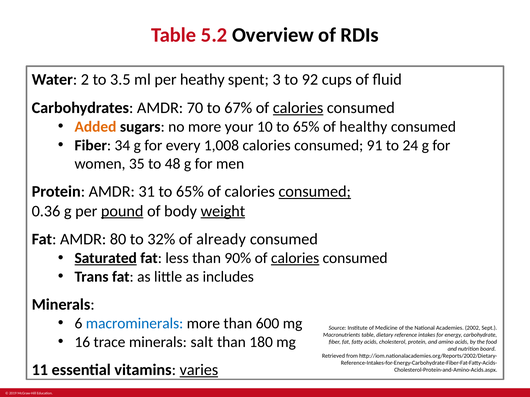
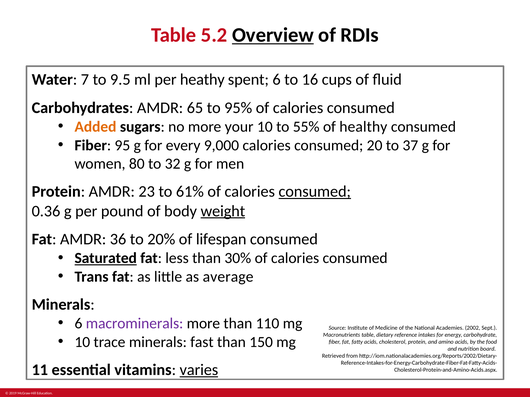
Overview underline: none -> present
2: 2 -> 7
3.5: 3.5 -> 9.5
spent 3: 3 -> 6
92: 92 -> 16
70: 70 -> 65
67%: 67% -> 95%
calories at (298, 108) underline: present -> none
10 to 65%: 65% -> 55%
34: 34 -> 95
1,008: 1,008 -> 9,000
91: 91 -> 20
24: 24 -> 37
35: 35 -> 80
48: 48 -> 32
31: 31 -> 23
65% at (190, 192): 65% -> 61%
pound underline: present -> none
80: 80 -> 36
32%: 32% -> 20%
already: already -> lifespan
90%: 90% -> 30%
calories at (295, 258) underline: present -> none
includes: includes -> average
macrominerals colour: blue -> purple
600: 600 -> 110
16 at (82, 342): 16 -> 10
salt: salt -> fast
180: 180 -> 150
